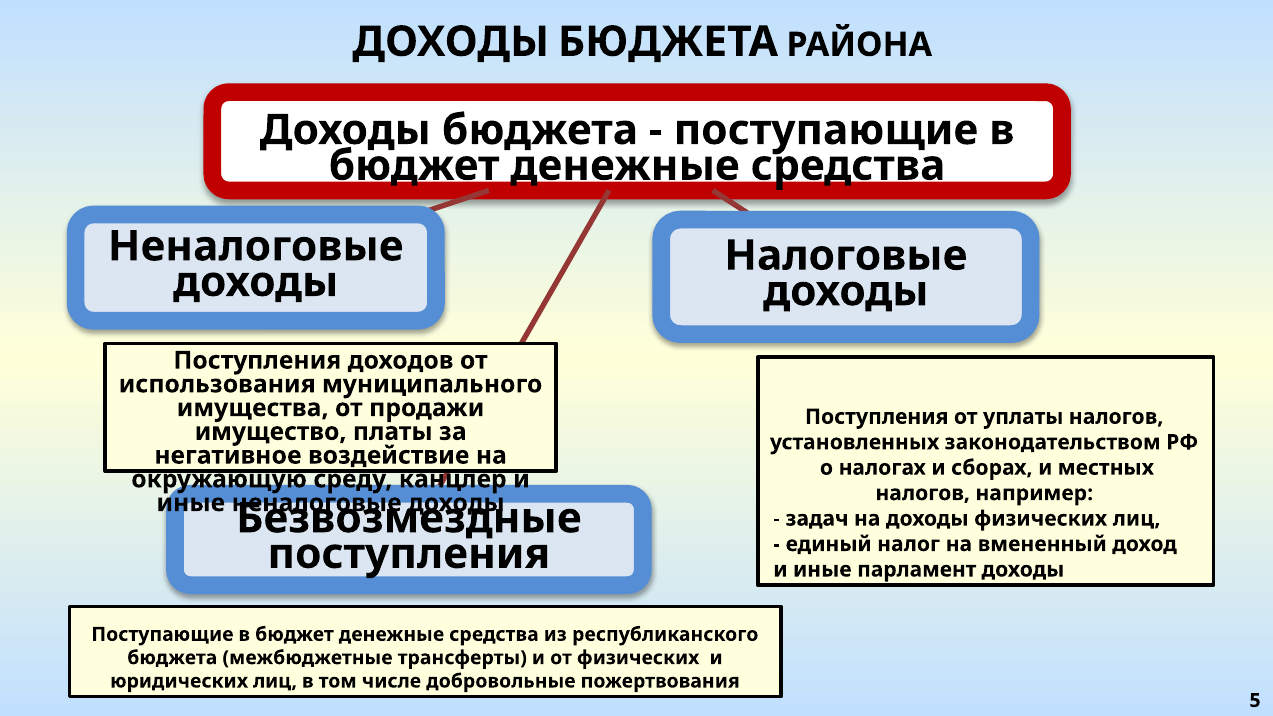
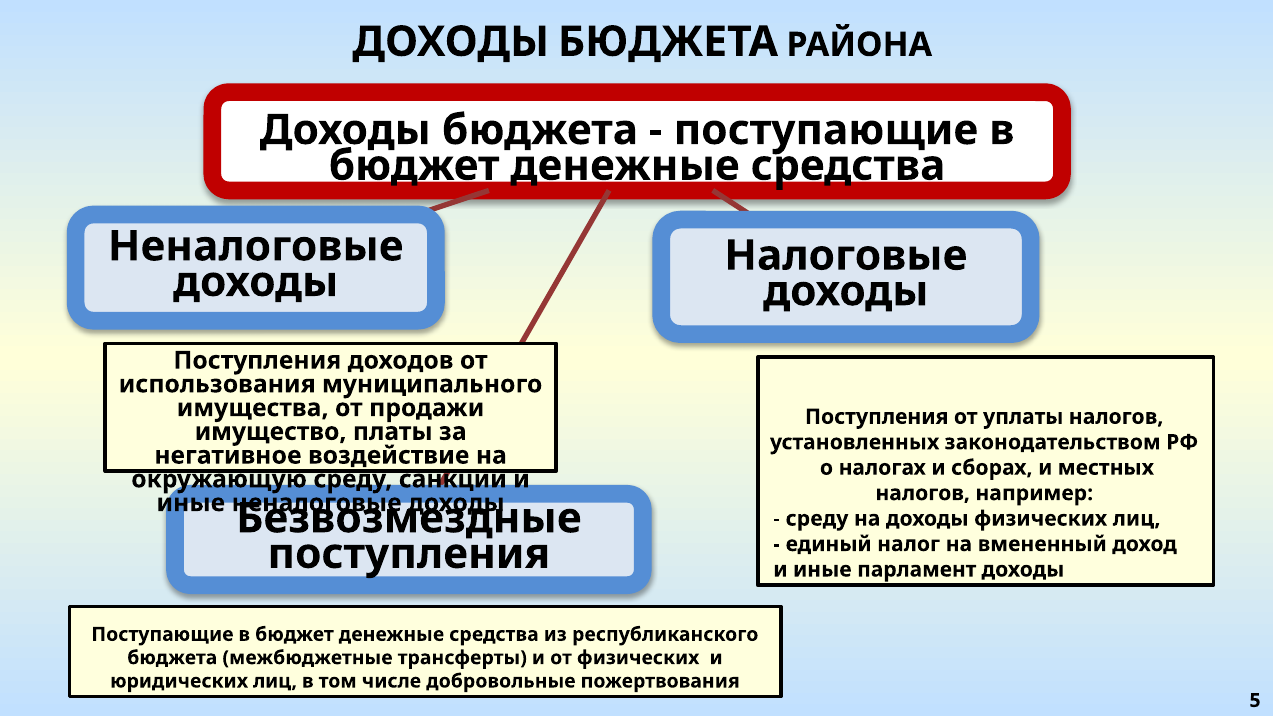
канцлер: канцлер -> санкции
задач at (817, 519): задач -> среду
